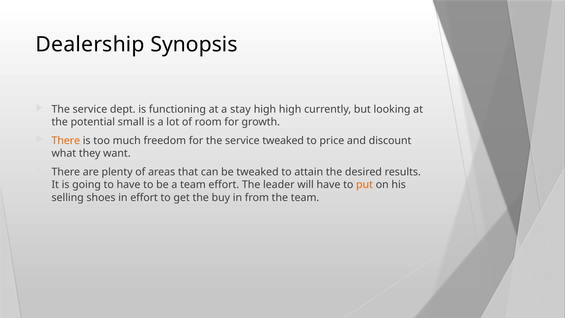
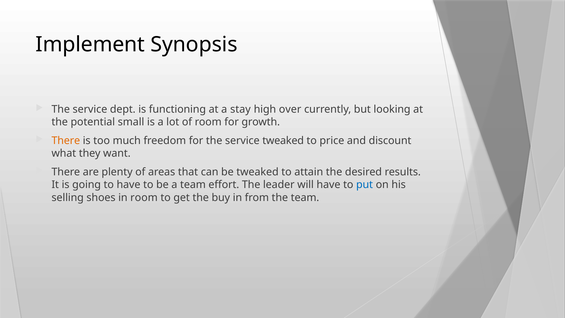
Dealership: Dealership -> Implement
high high: high -> over
put colour: orange -> blue
in effort: effort -> room
